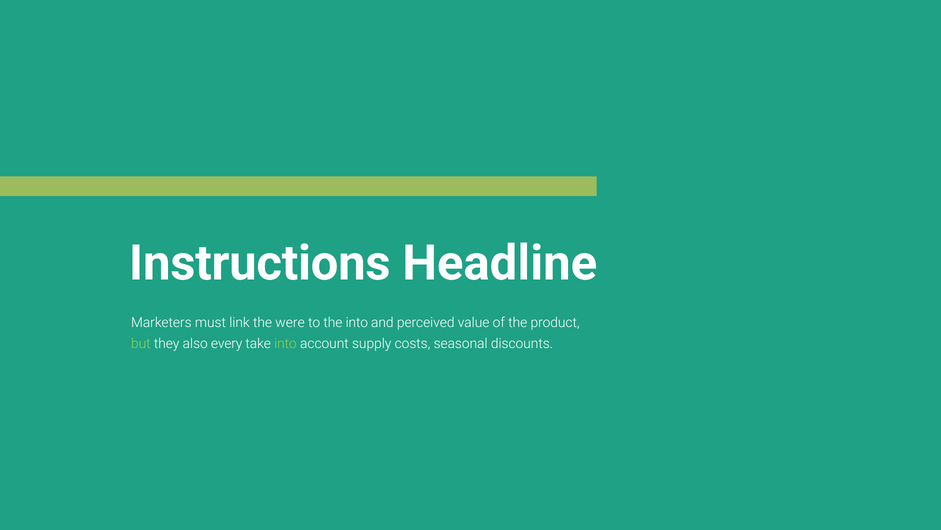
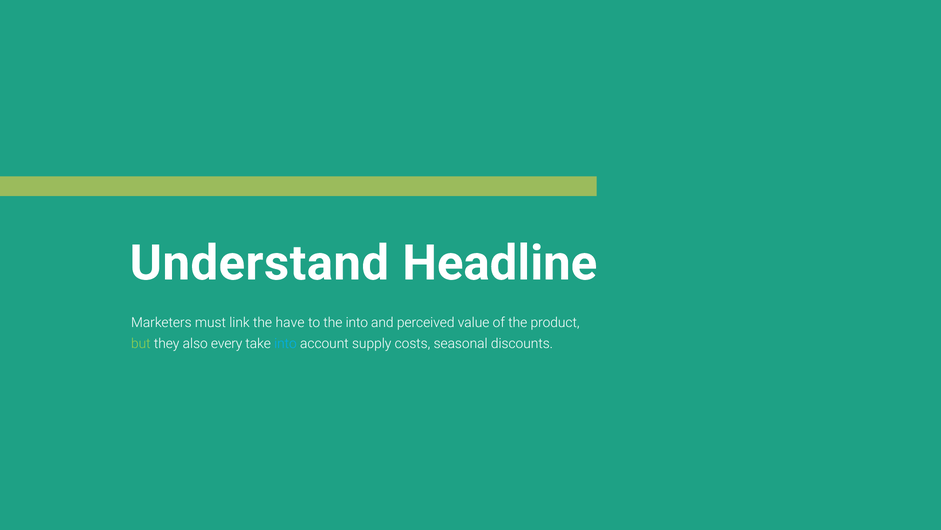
Instructions: Instructions -> Understand
were: were -> have
into at (286, 343) colour: light green -> light blue
